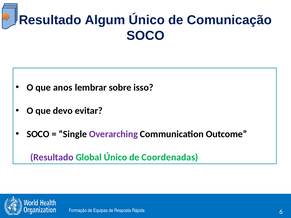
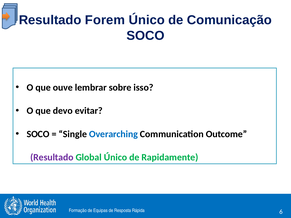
Algum: Algum -> Forem
anos: anos -> ouve
Overarching colour: purple -> blue
Coordenadas: Coordenadas -> Rapidamente
